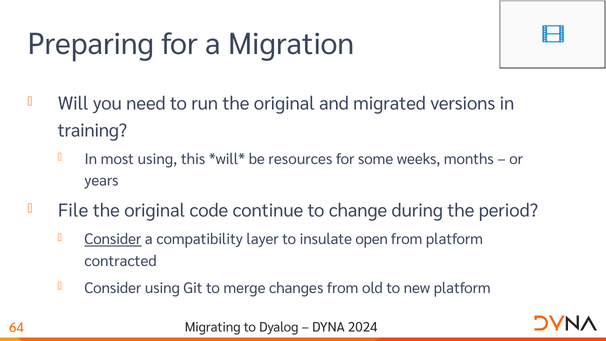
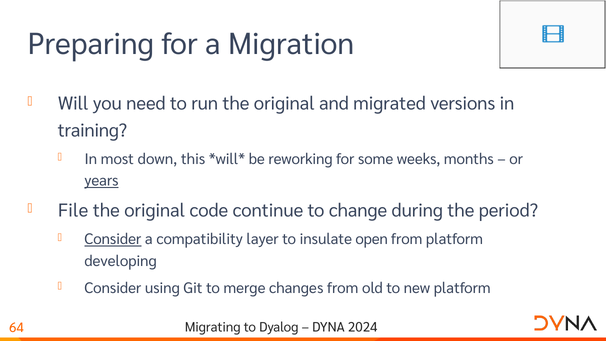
most using: using -> down
resources: resources -> reworking
years underline: none -> present
contracted: contracted -> developing
